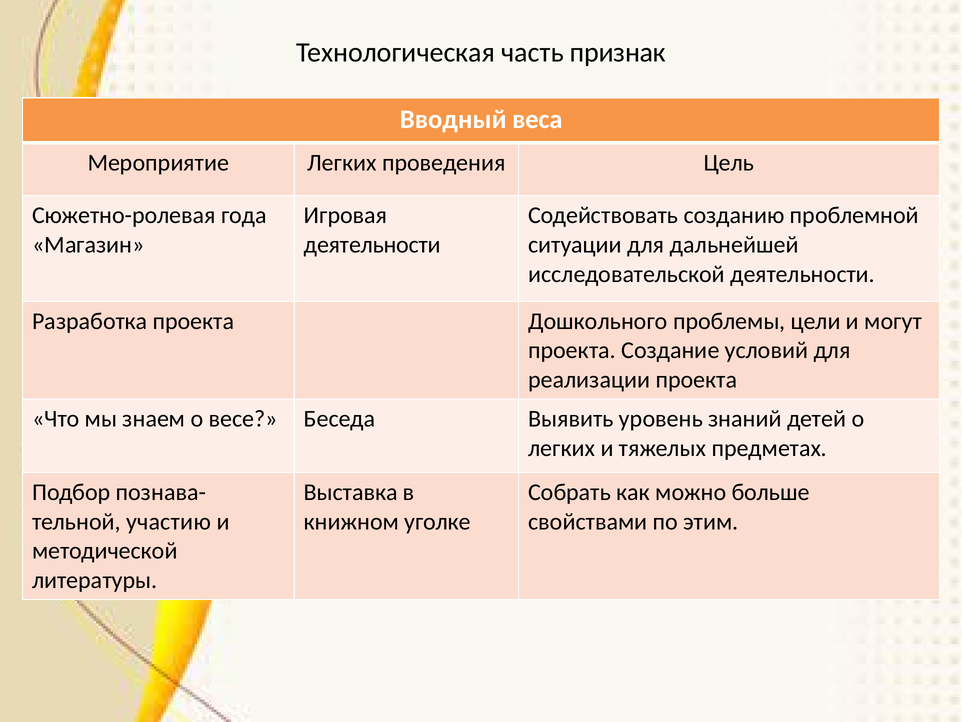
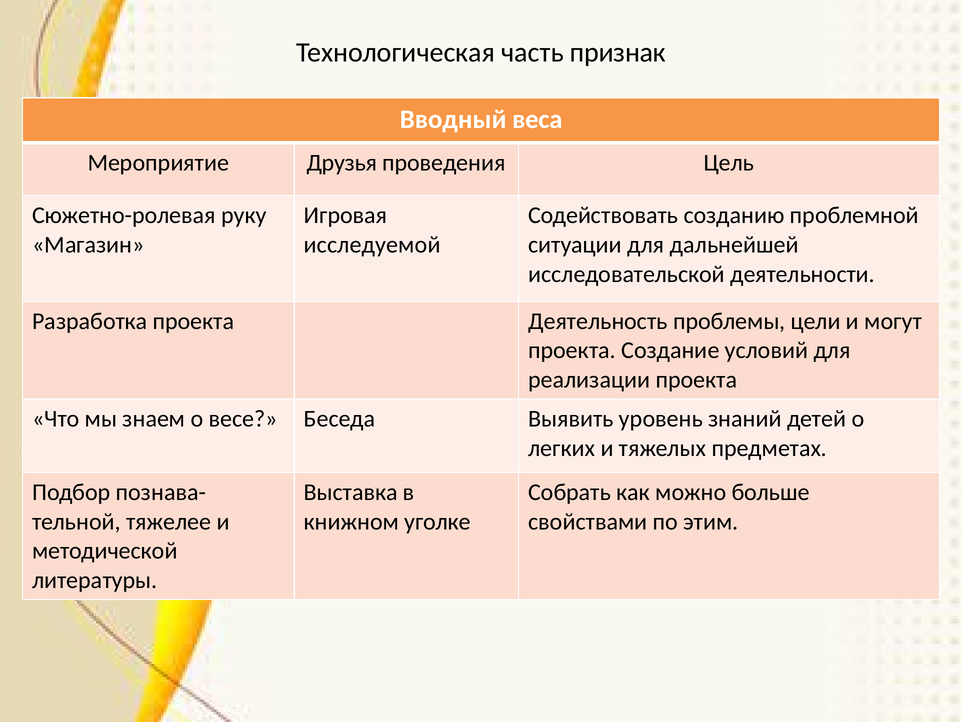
Мероприятие Легких: Легких -> Друзья
года: года -> руку
деятельности at (372, 245): деятельности -> исследуемой
Дошкольного: Дошкольного -> Деятельность
участию: участию -> тяжелее
